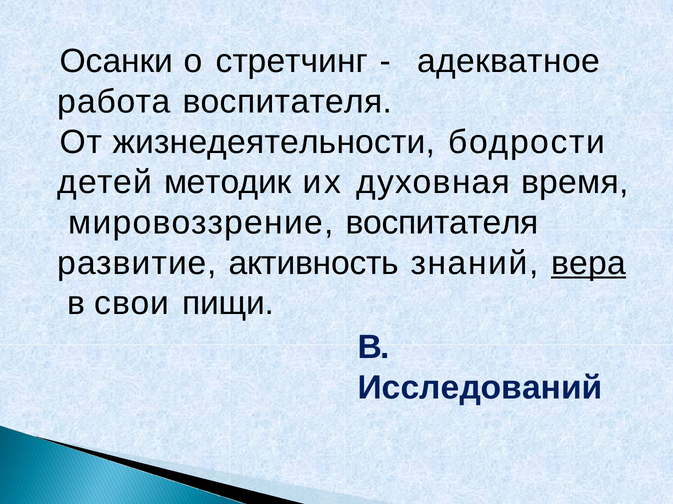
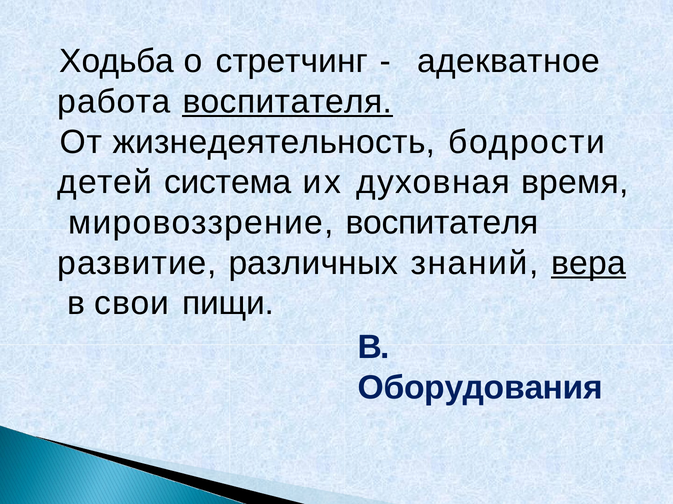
Осанки: Осанки -> Ходьба
воспитателя at (287, 102) underline: none -> present
жизнедеятельности: жизнедеятельности -> жизнедеятельность
методик: методик -> система
активность: активность -> различных
Исследований: Исследований -> Оборудования
